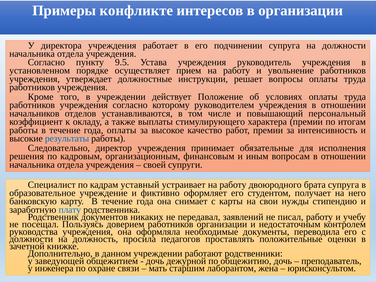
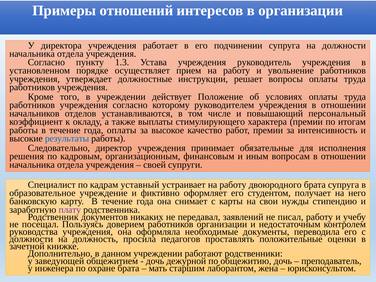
конфликте: конфликте -> отношений
9.5: 9.5 -> 1.3
плату colour: blue -> purple
охране связи: связи -> брата
